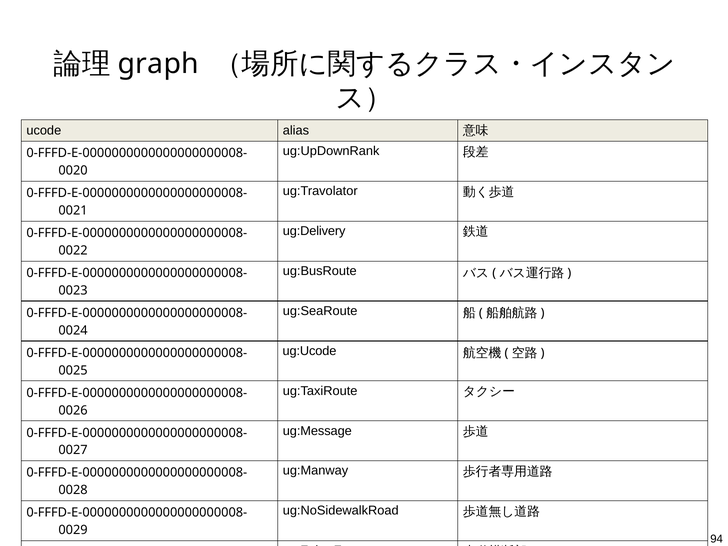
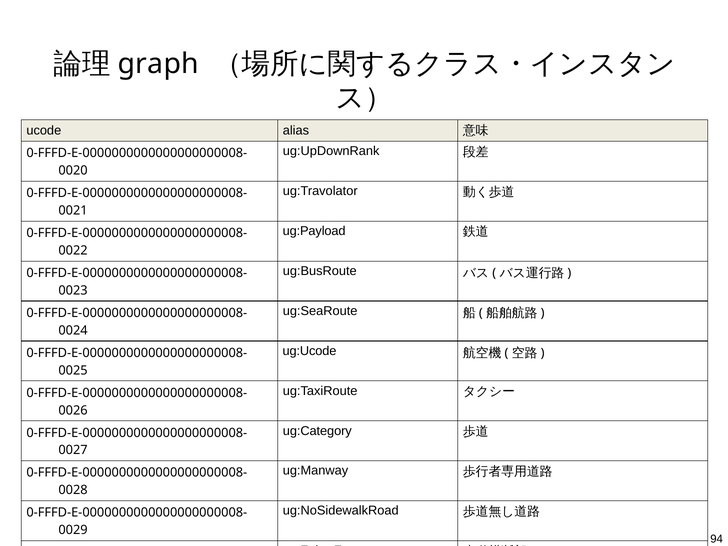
ug:Delivery: ug:Delivery -> ug:Payload
ug:Message: ug:Message -> ug:Category
